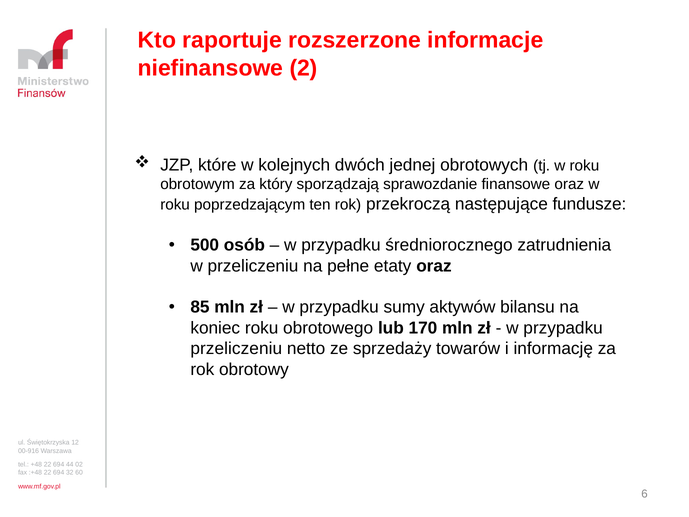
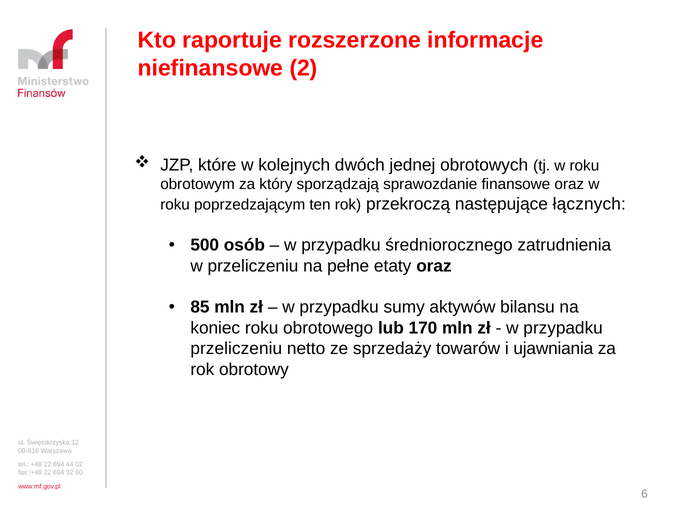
fundusze: fundusze -> łącznych
informację: informację -> ujawniania
